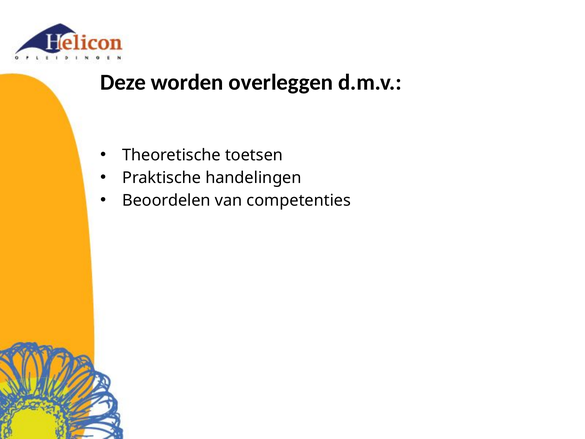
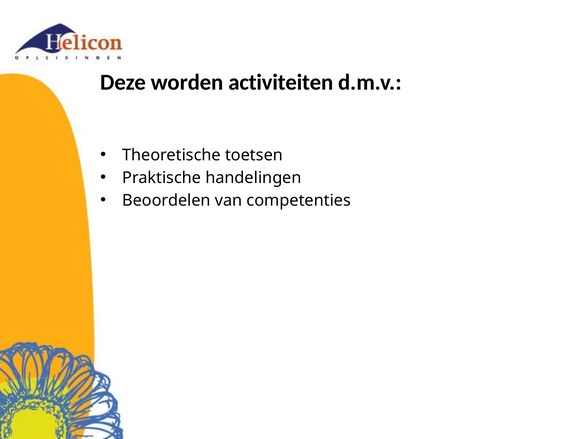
overleggen: overleggen -> activiteiten
